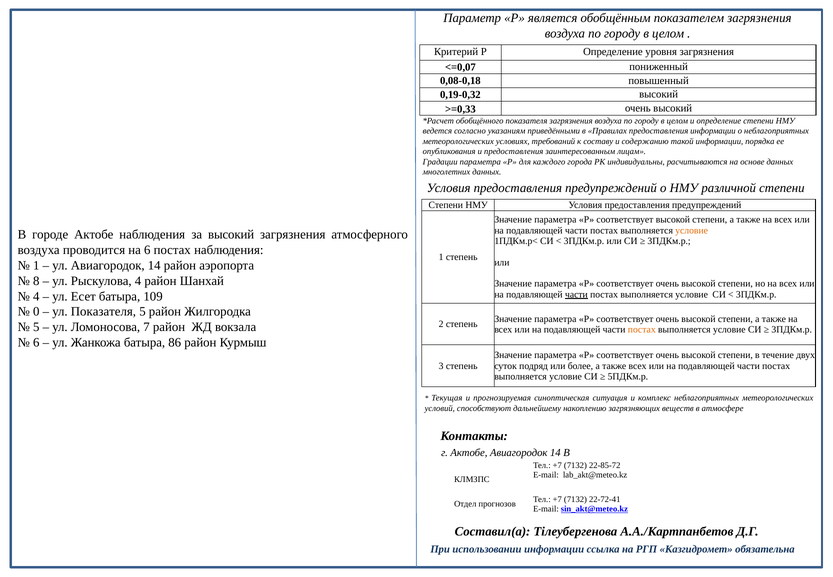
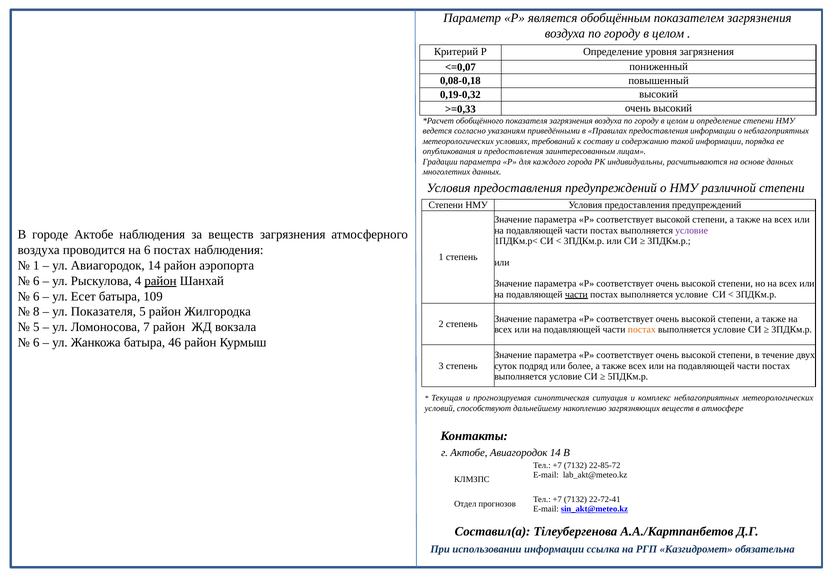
условие at (692, 230) colour: orange -> purple
за высокий: высокий -> веществ
8 at (36, 281): 8 -> 6
район at (160, 281) underline: none -> present
4 at (36, 296): 4 -> 6
0: 0 -> 8
86: 86 -> 46
